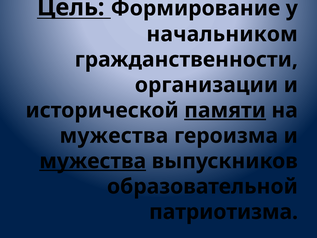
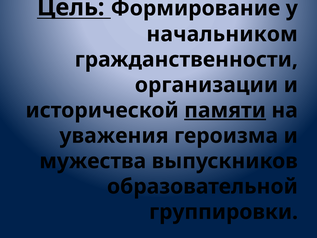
мужества at (114, 136): мужества -> уважения
мужества at (93, 161) underline: present -> none
патриотизма: патриотизма -> группировки
